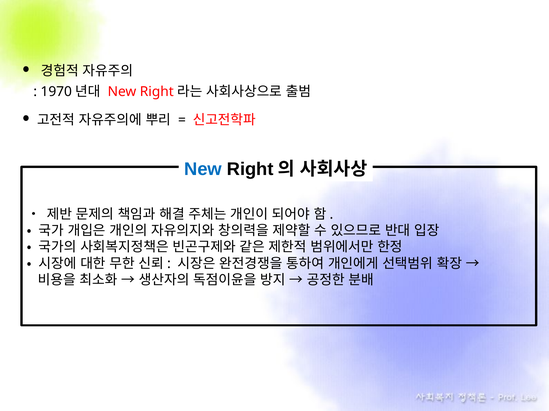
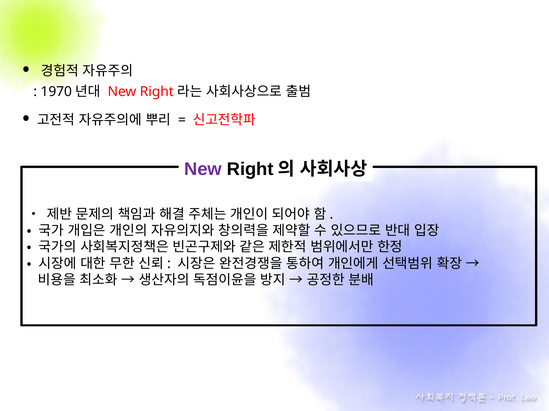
New at (203, 169) colour: blue -> purple
